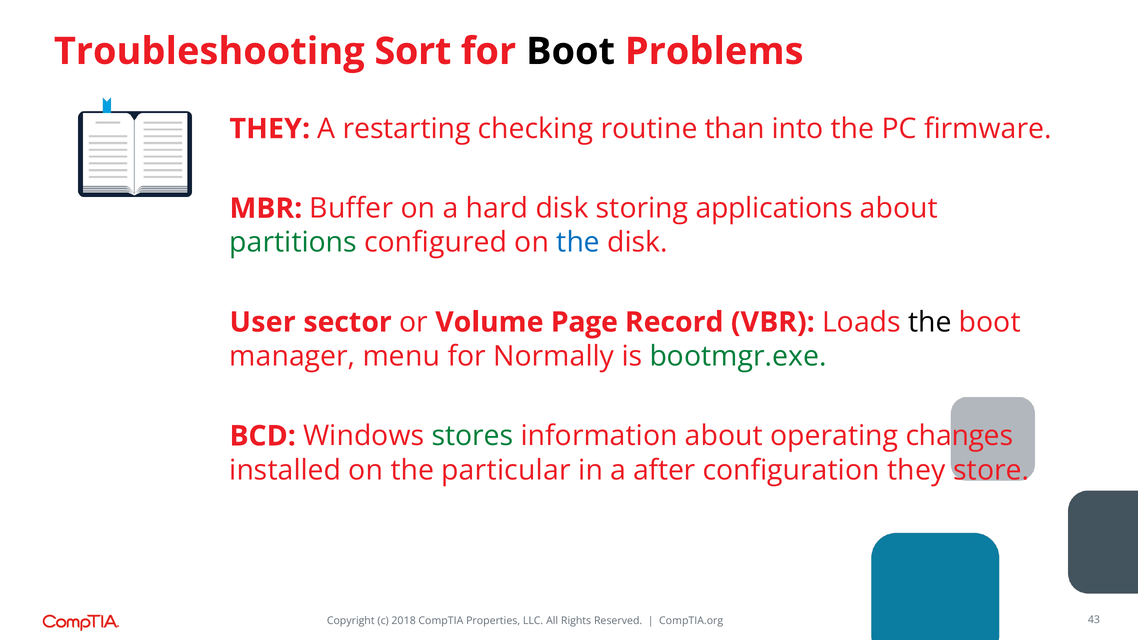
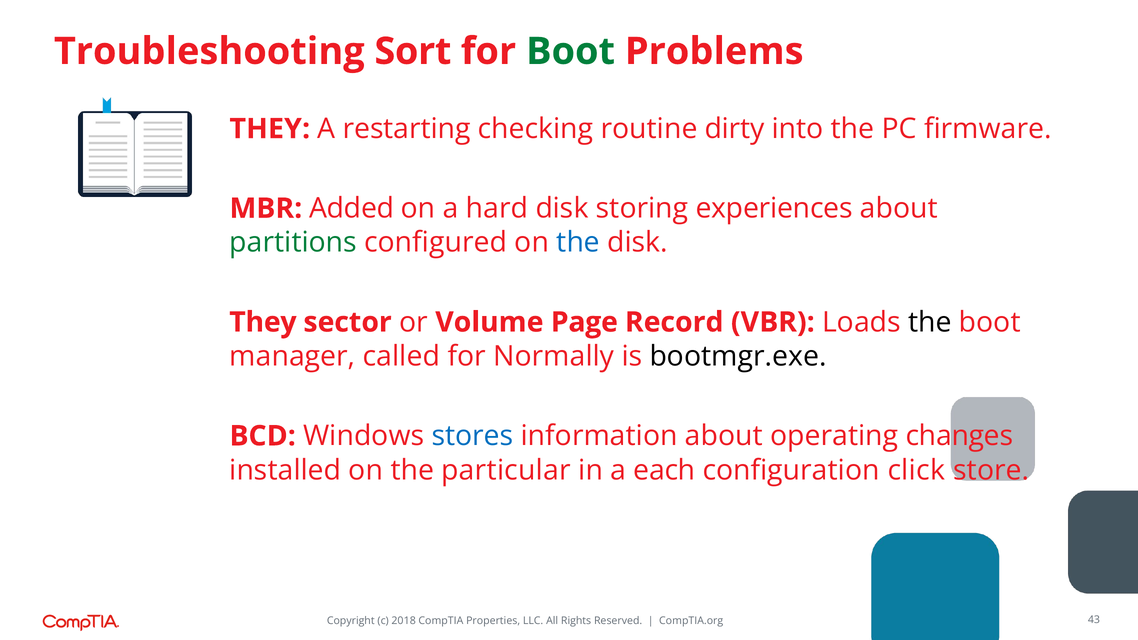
Boot at (571, 51) colour: black -> green
than: than -> dirty
Buffer: Buffer -> Added
applications: applications -> experiences
User at (263, 322): User -> They
menu: menu -> called
bootmgr.exe colour: green -> black
stores colour: green -> blue
after: after -> each
configuration they: they -> click
